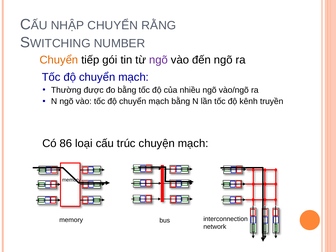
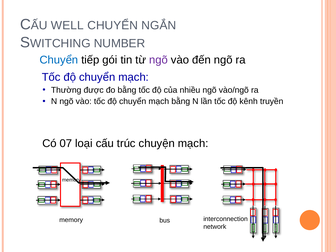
NHẬP: NHẬP -> WELL
RẰNG: RẰNG -> NGẮN
Chuyển at (59, 60) colour: orange -> blue
86: 86 -> 07
